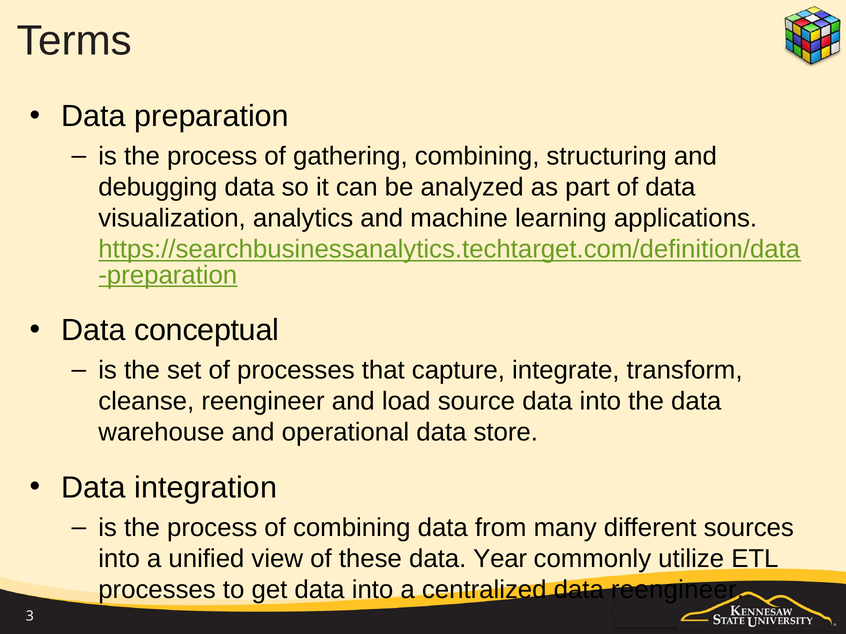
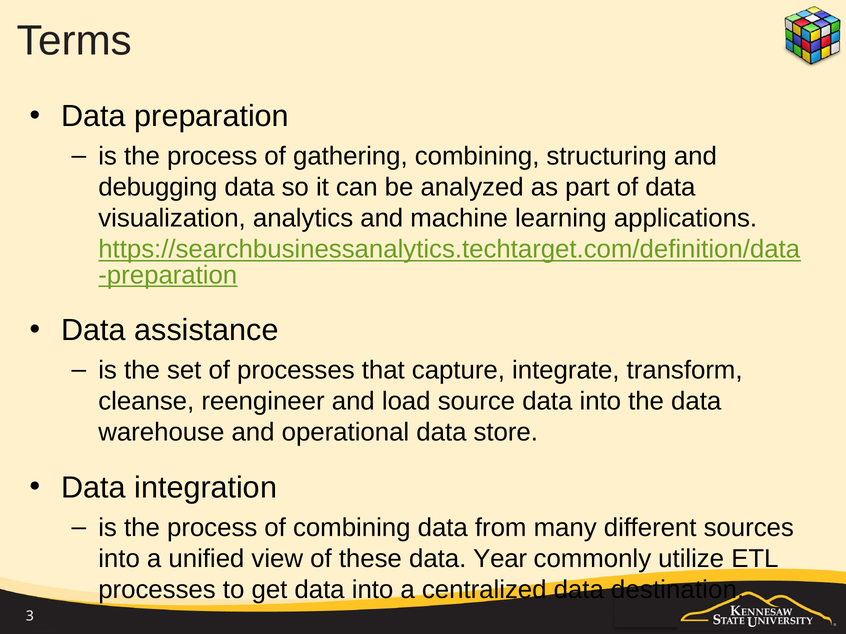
conceptual: conceptual -> assistance
data reengineer: reengineer -> destination
